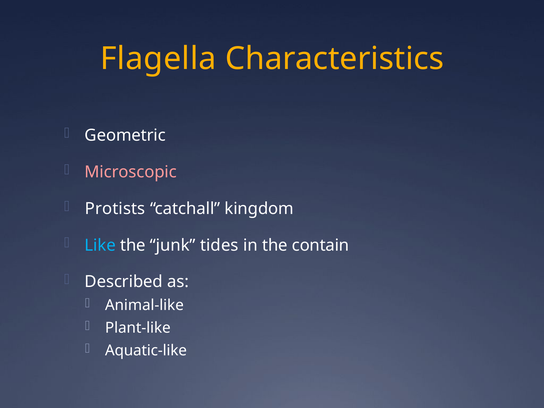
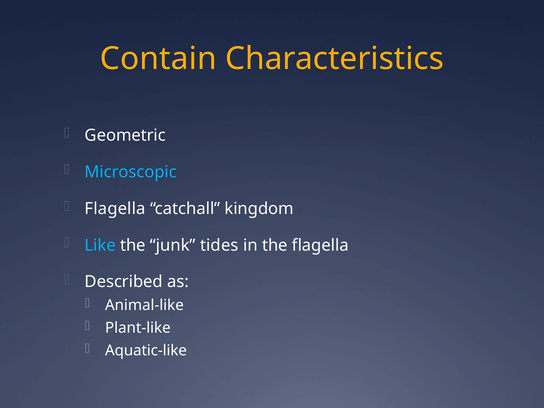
Flagella: Flagella -> Contain
Microscopic colour: pink -> light blue
Protists at (115, 209): Protists -> Flagella
the contain: contain -> flagella
